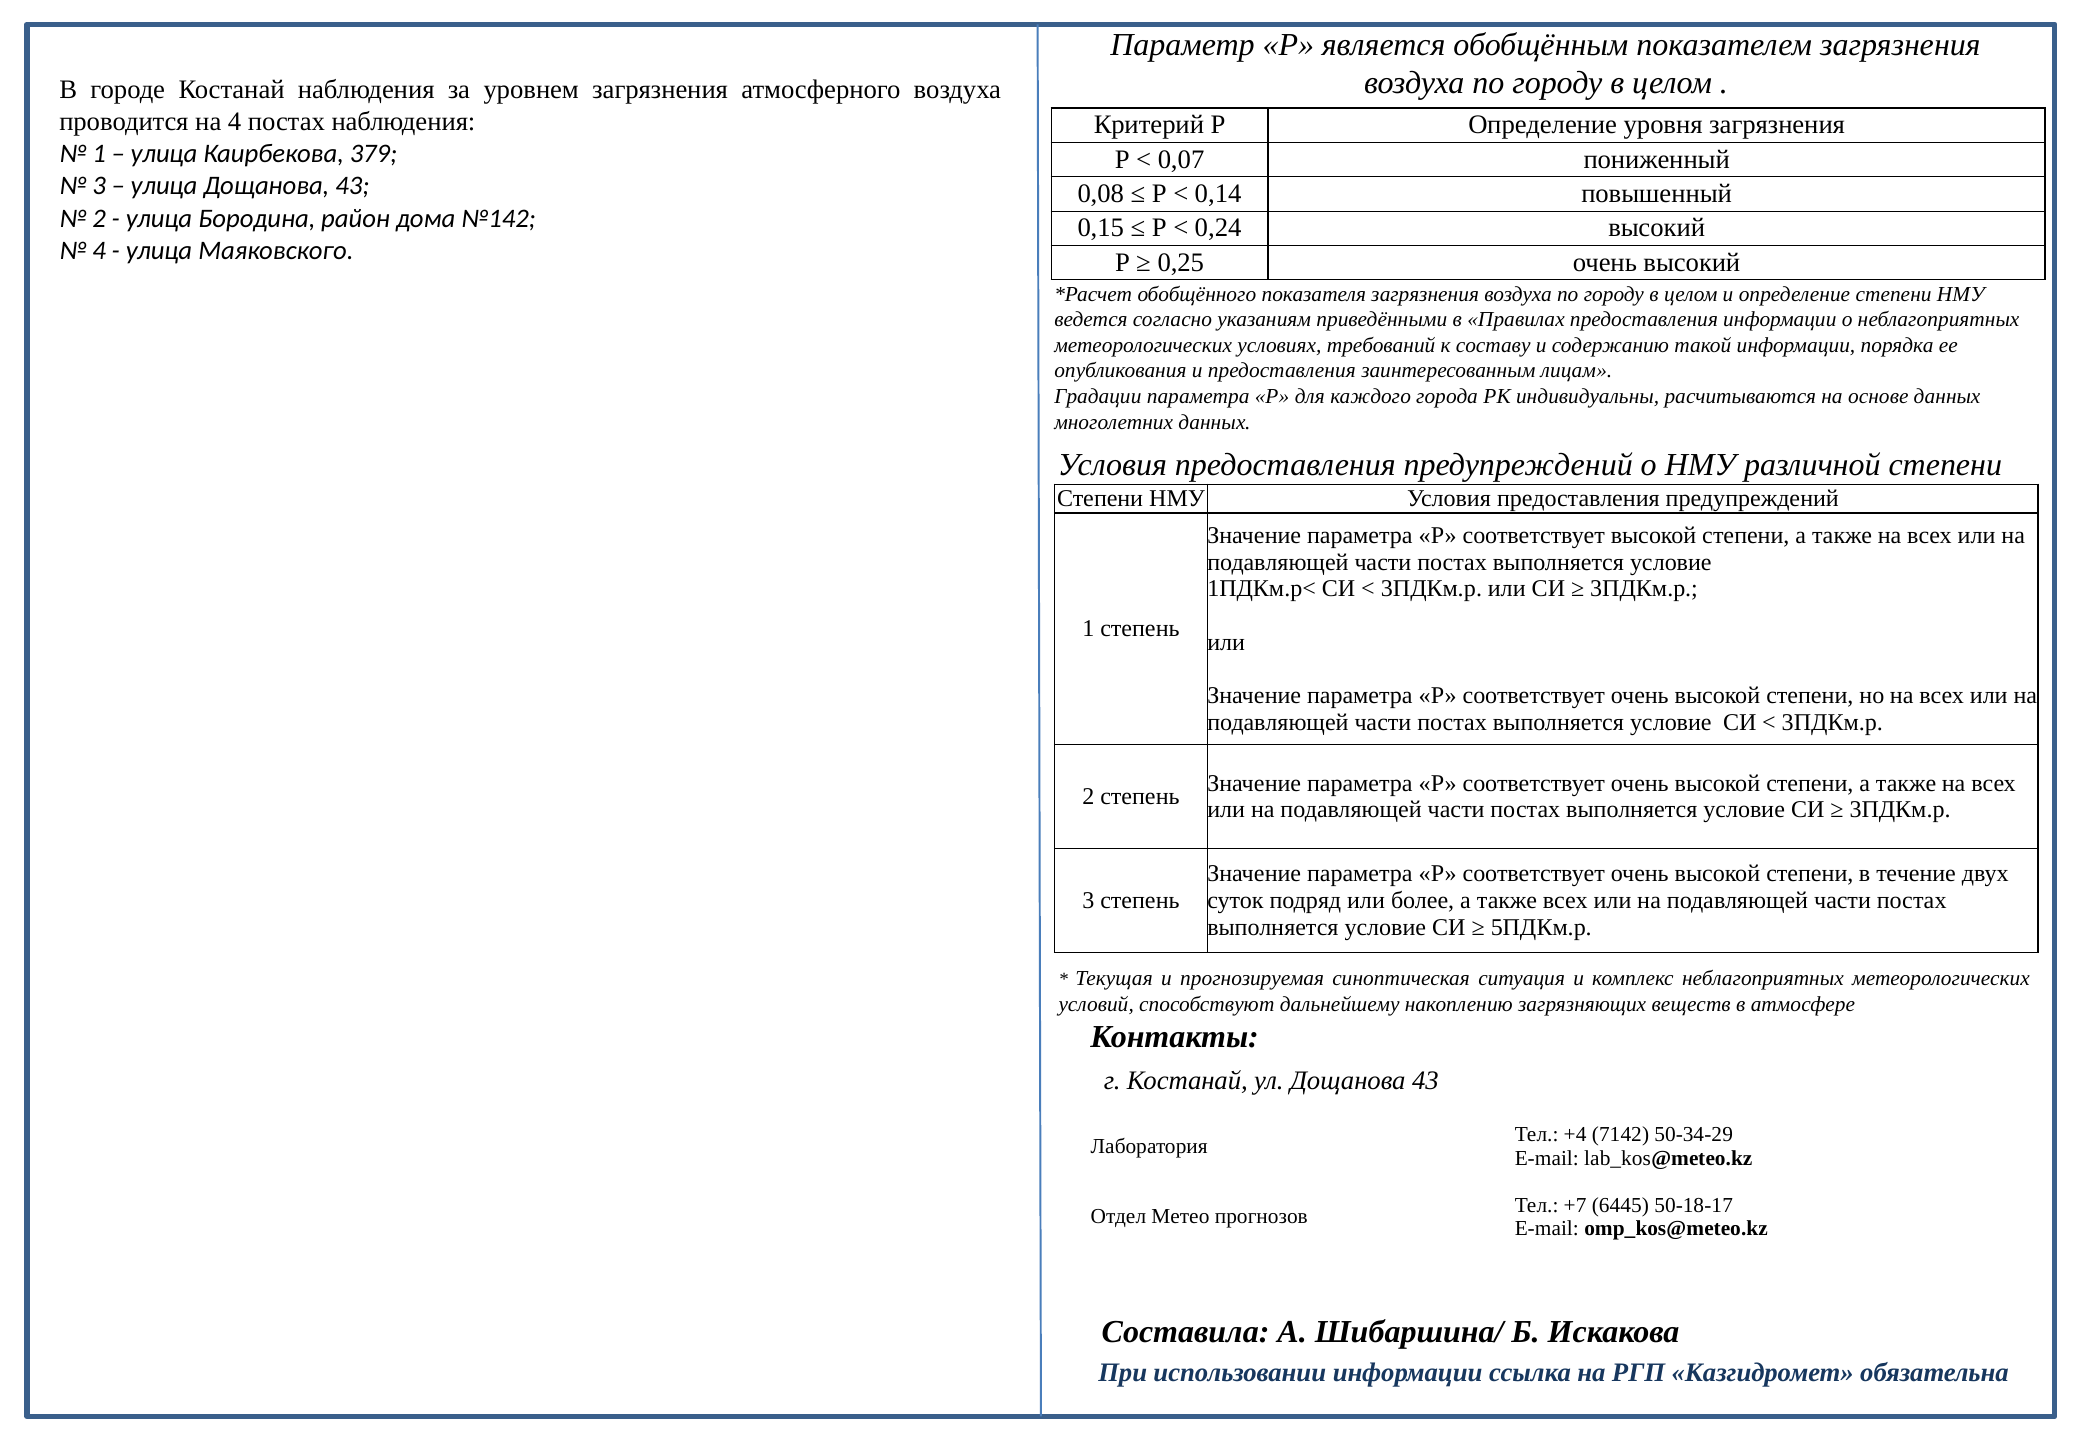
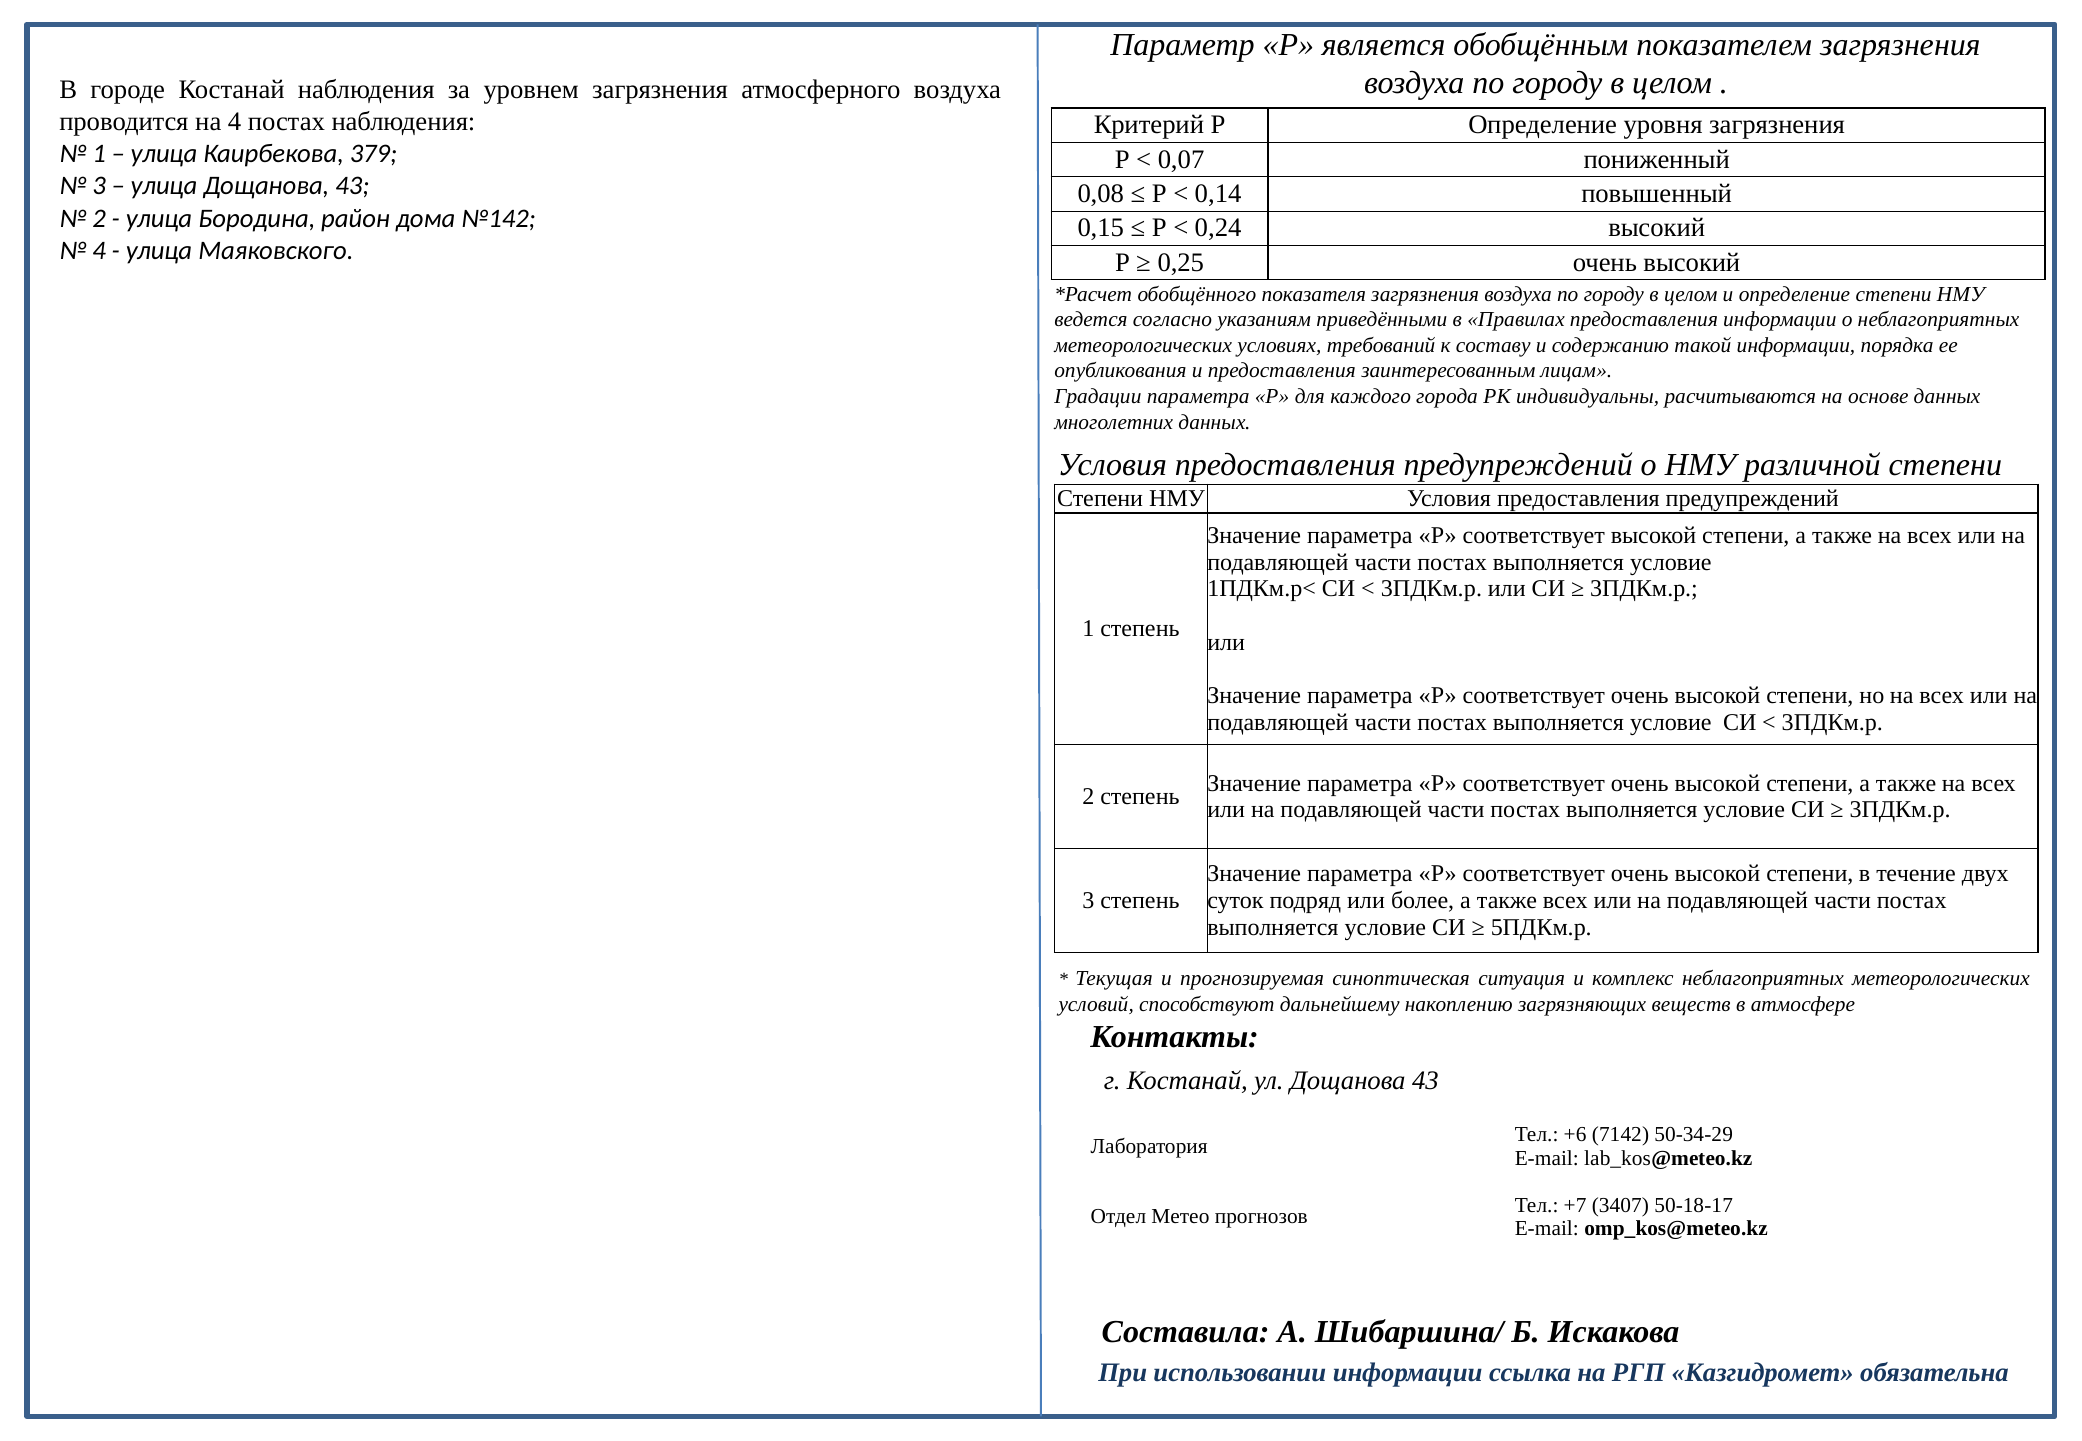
+4: +4 -> +6
6445: 6445 -> 3407
